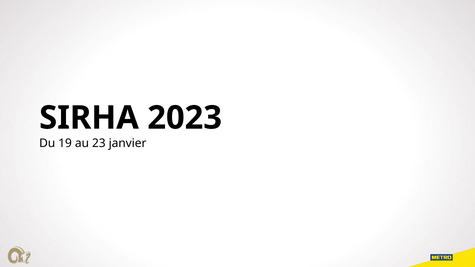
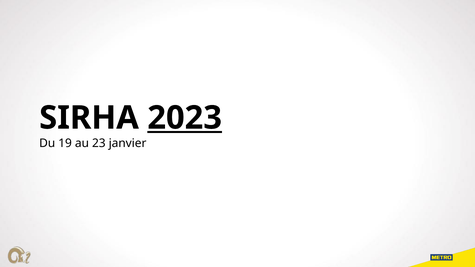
2023 underline: none -> present
